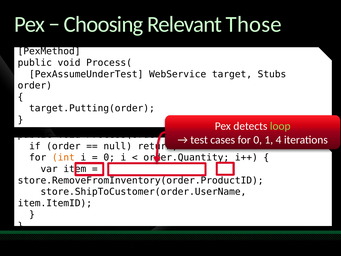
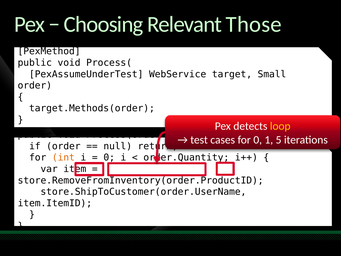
Stubs: Stubs -> Small
target.Putting(order: target.Putting(order -> target.Methods(order
loop colour: light green -> yellow
4: 4 -> 5
